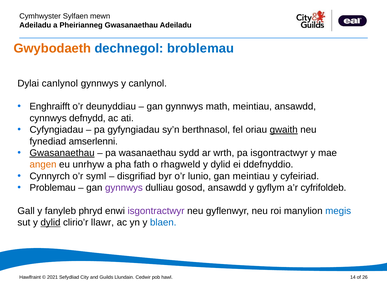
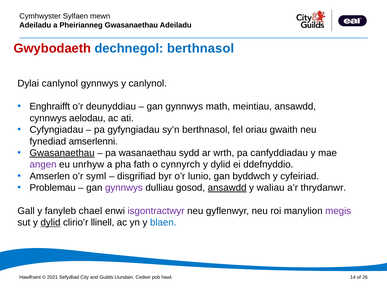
Gwybodaeth colour: orange -> red
dechnegol broblemau: broblemau -> berthnasol
defnydd: defnydd -> aelodau
gwaith underline: present -> none
pa isgontractwyr: isgontractwyr -> canfyddiadau
angen colour: orange -> purple
rhagweld: rhagweld -> cynnyrch
Cynnyrch: Cynnyrch -> Amserlen
gan meintiau: meintiau -> byddwch
ansawdd at (227, 188) underline: none -> present
gyflym: gyflym -> waliau
cyfrifoldeb: cyfrifoldeb -> thrydanwr
phryd: phryd -> chael
megis colour: blue -> purple
llawr: llawr -> llinell
